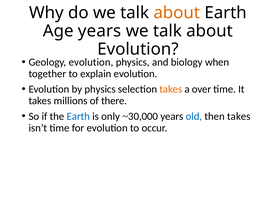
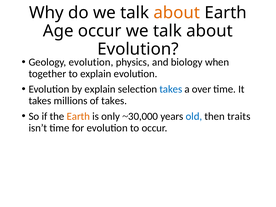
Age years: years -> occur
by physics: physics -> explain
takes at (171, 89) colour: orange -> blue
of there: there -> takes
Earth at (78, 116) colour: blue -> orange
then takes: takes -> traits
